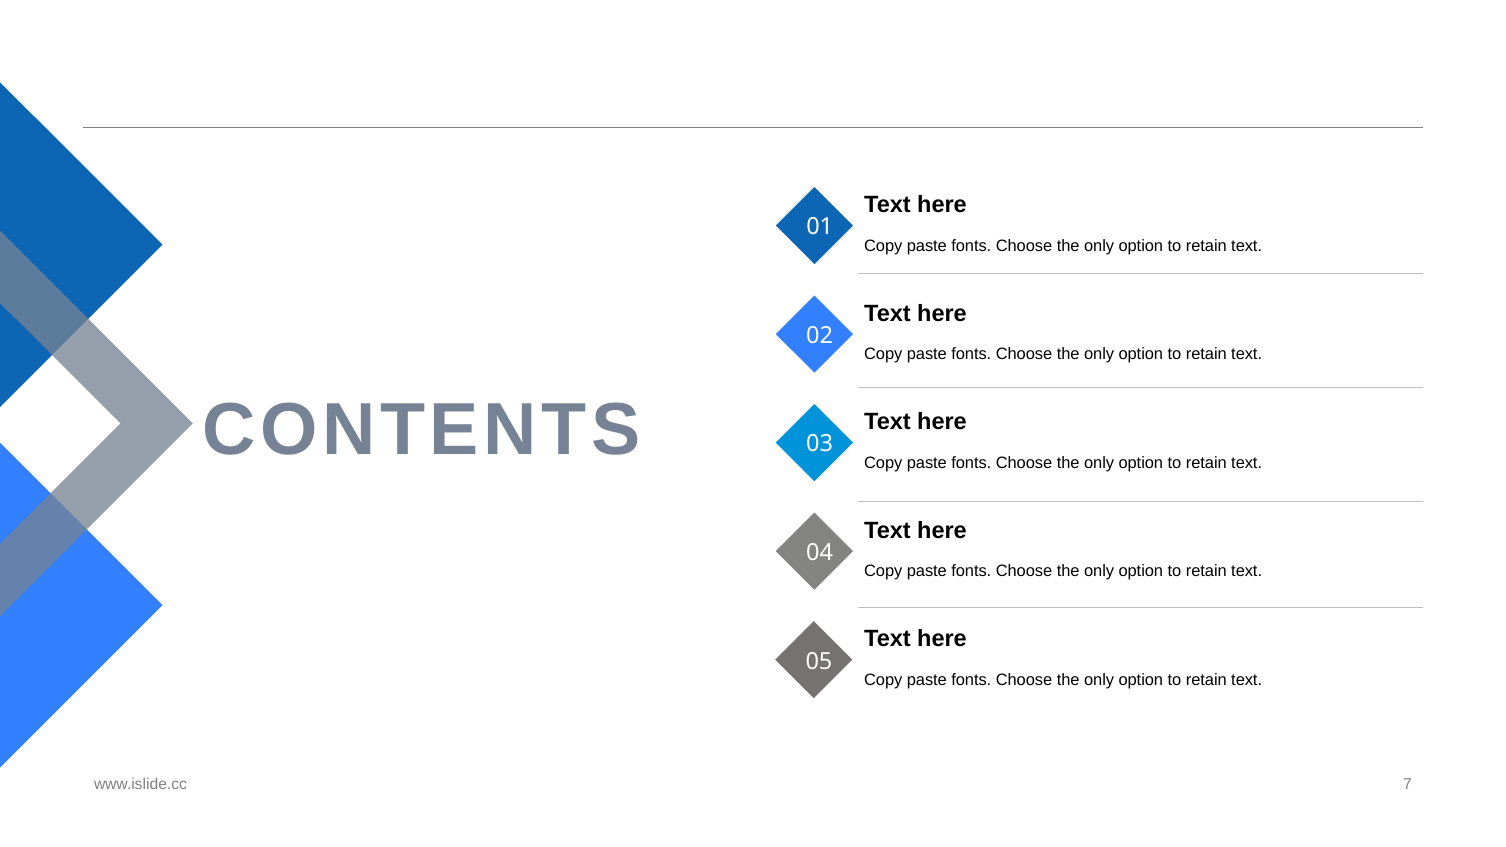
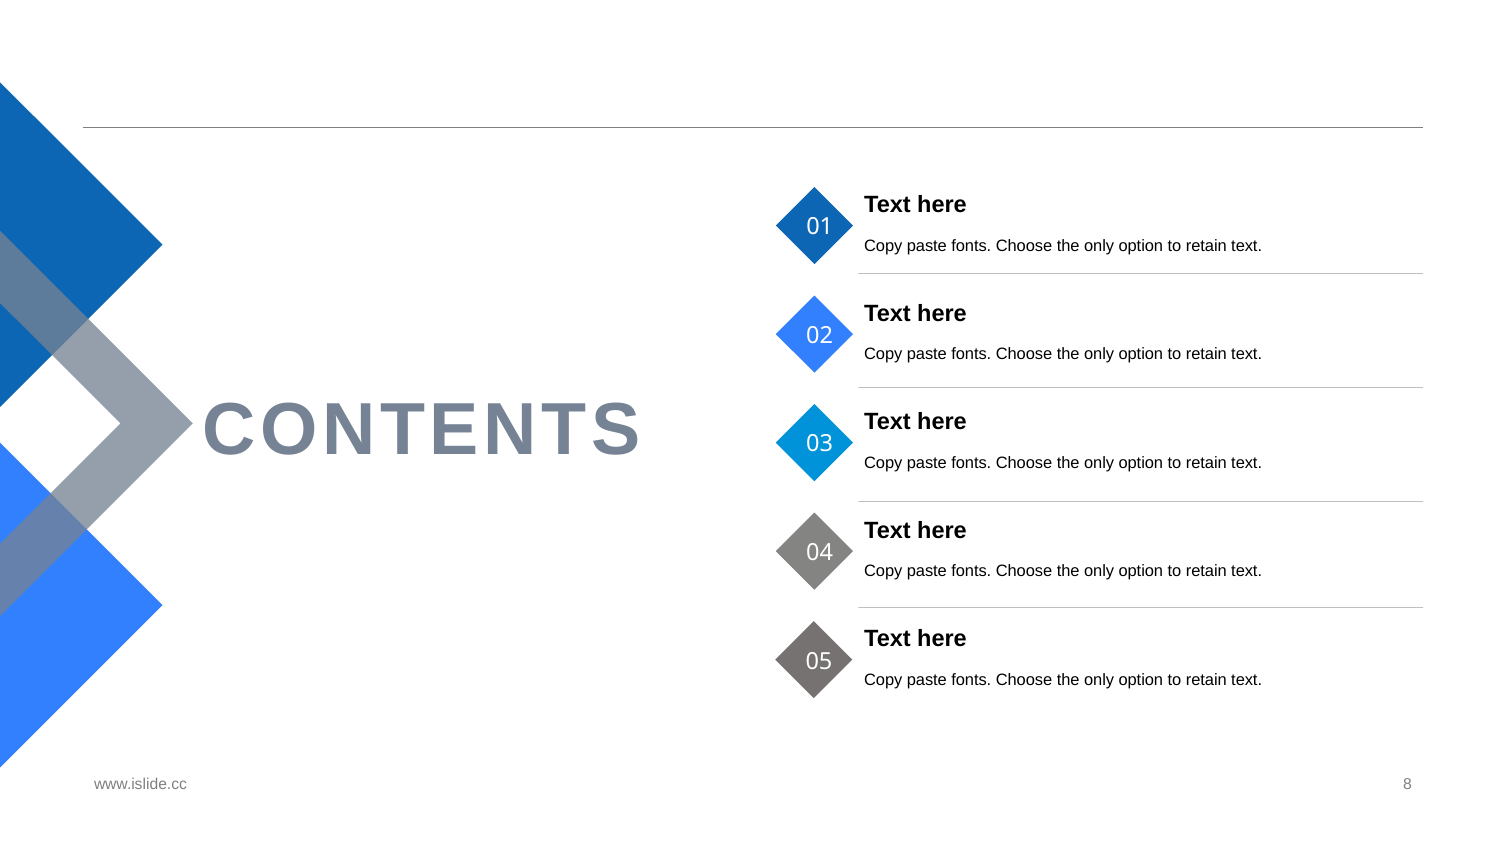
7: 7 -> 8
